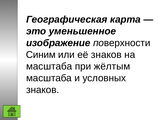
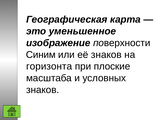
масштаба at (49, 66): масштаба -> горизонта
жёлтым: жёлтым -> плоские
